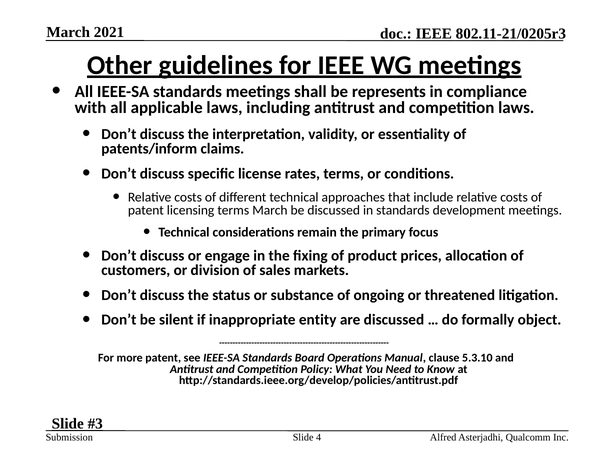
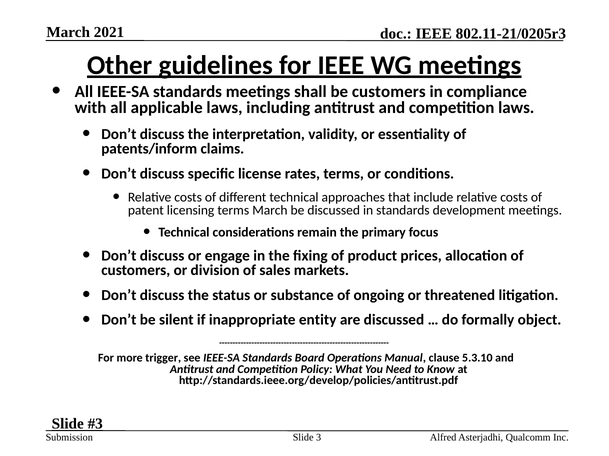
be represents: represents -> customers
more patent: patent -> trigger
4: 4 -> 3
